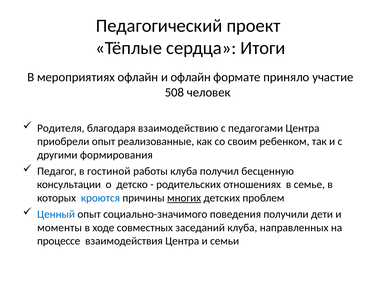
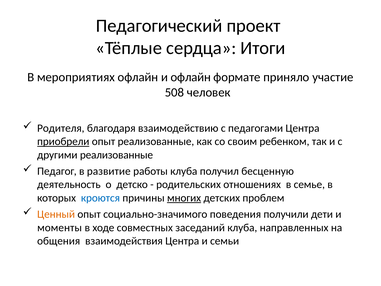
приобрели underline: none -> present
другими формирования: формирования -> реализованные
гостиной: гостиной -> развитие
консультации: консультации -> деятельность
Ценный colour: blue -> orange
процессе: процессе -> общения
